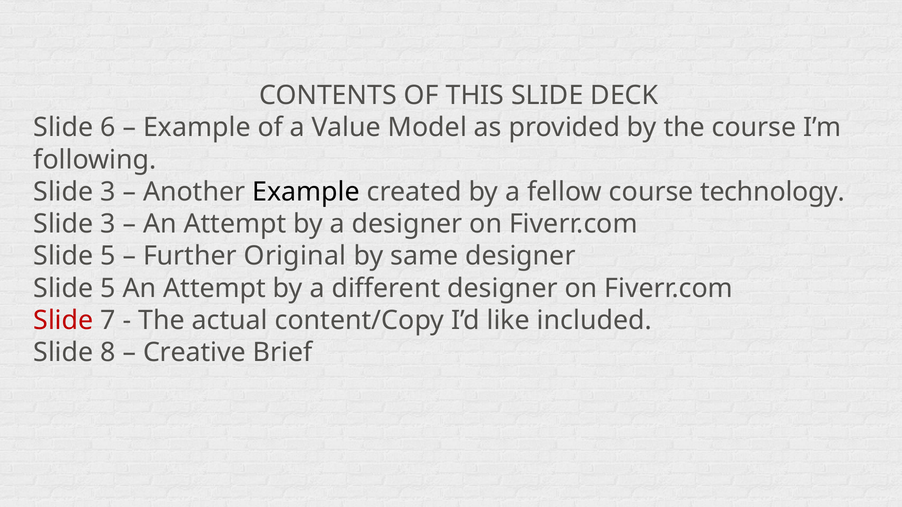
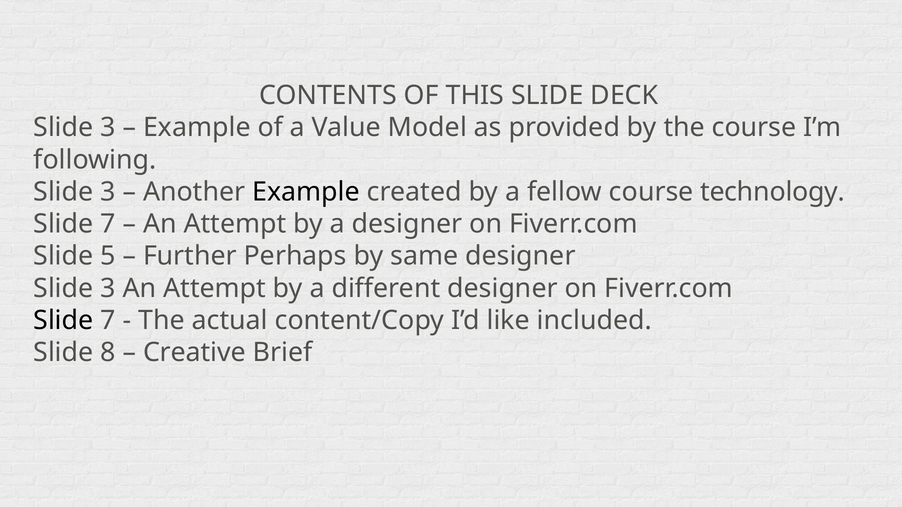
6 at (108, 128): 6 -> 3
3 at (108, 224): 3 -> 7
Original: Original -> Perhaps
5 at (108, 288): 5 -> 3
Slide at (63, 321) colour: red -> black
